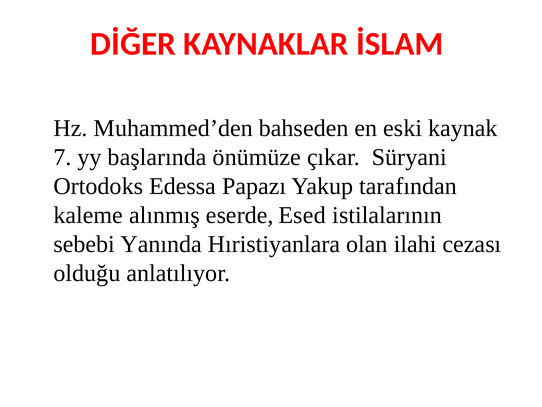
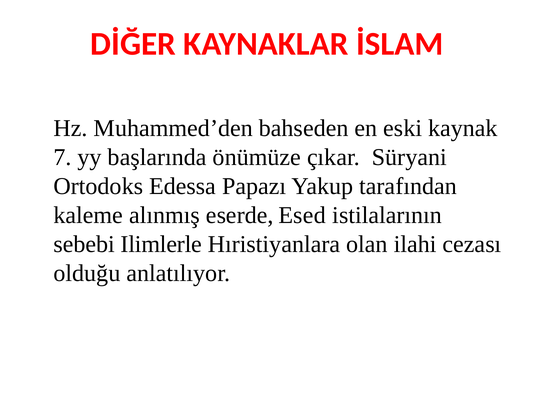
Yanında: Yanında -> Ilimlerle
